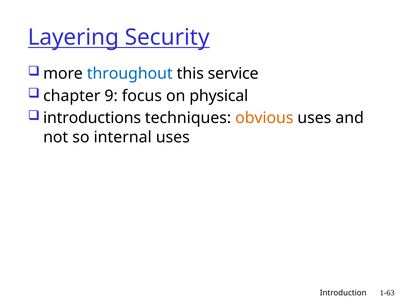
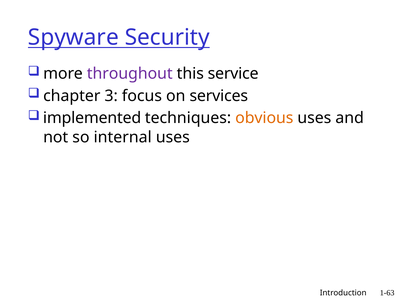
Layering: Layering -> Spyware
throughout colour: blue -> purple
9: 9 -> 3
physical: physical -> services
introductions: introductions -> implemented
